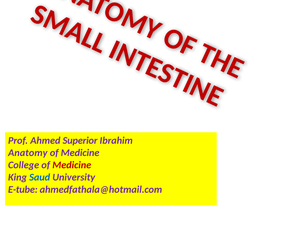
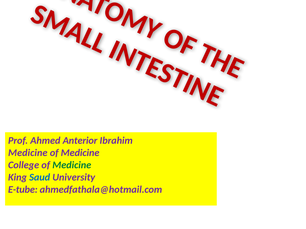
Superior: Superior -> Anterior
Anatomy at (28, 153): Anatomy -> Medicine
Medicine at (72, 165) colour: red -> green
